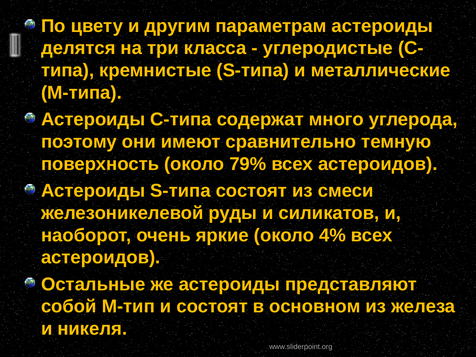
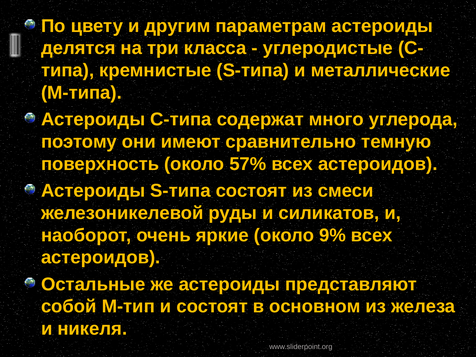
79%: 79% -> 57%
4%: 4% -> 9%
